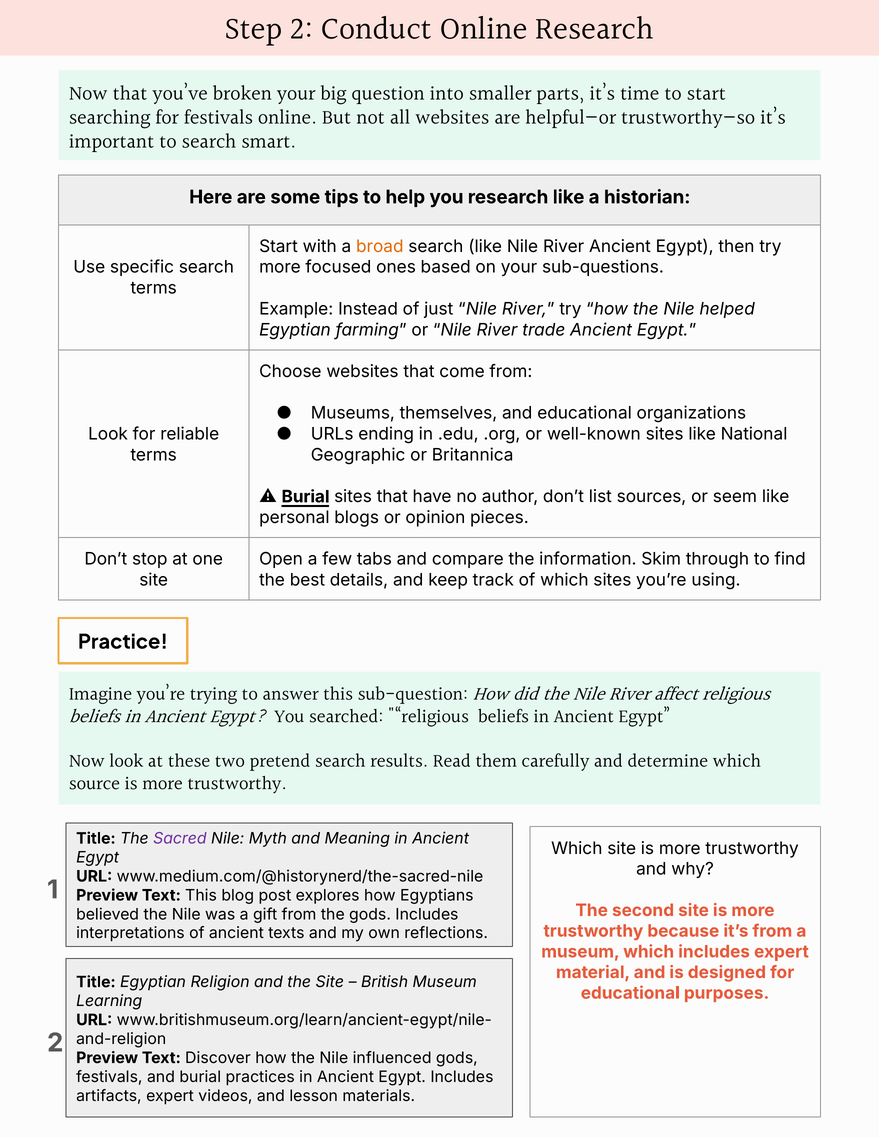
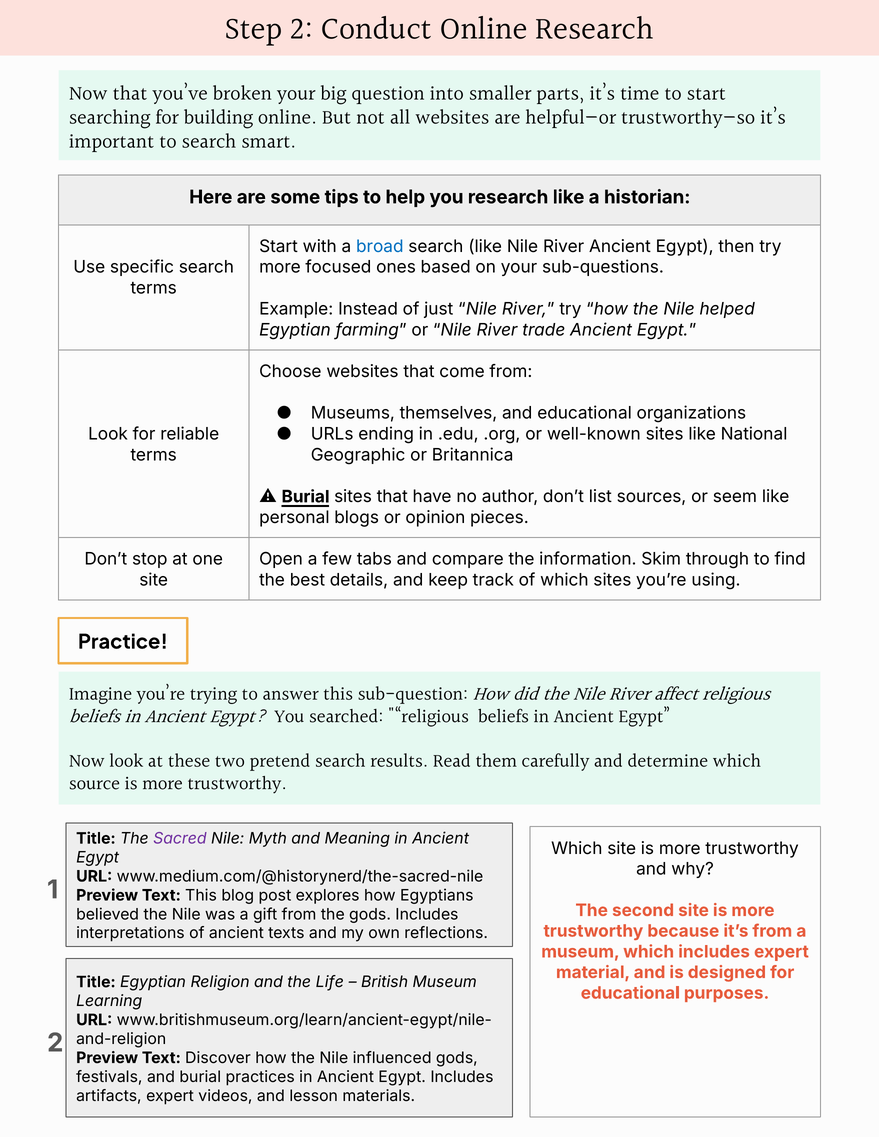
for festivals: festivals -> building
broad colour: orange -> blue
the Site: Site -> Life
